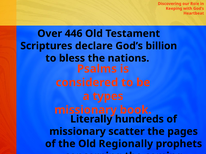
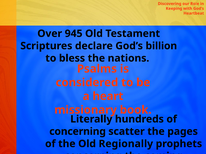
446: 446 -> 945
types: types -> heart
missionary at (78, 132): missionary -> concerning
